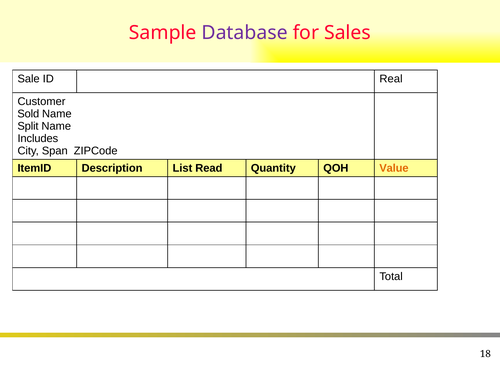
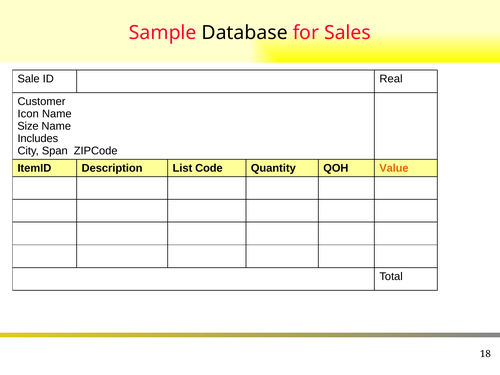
Database colour: purple -> black
Sold: Sold -> Icon
Split: Split -> Size
Read: Read -> Code
